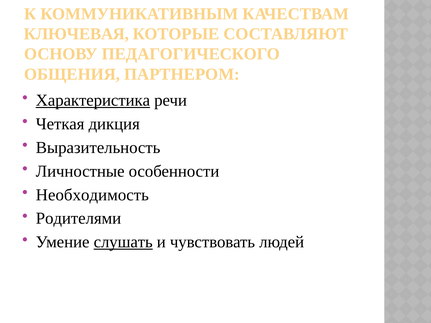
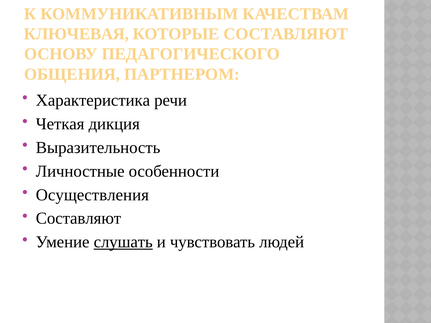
Характеристика underline: present -> none
Необходимость: Необходимость -> Осуществления
Родителями at (78, 219): Родителями -> Составляют
